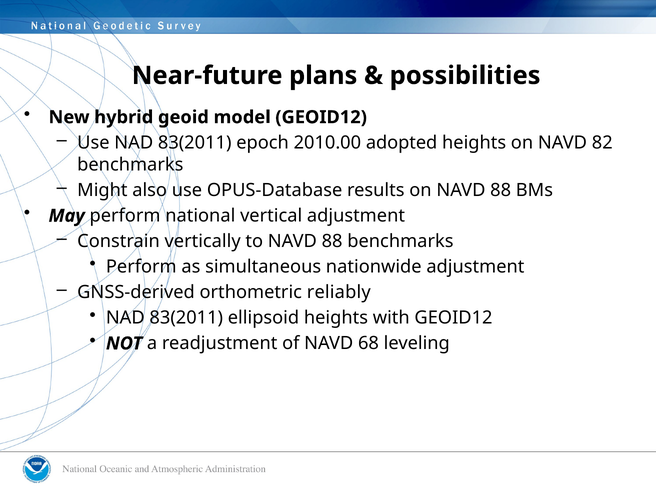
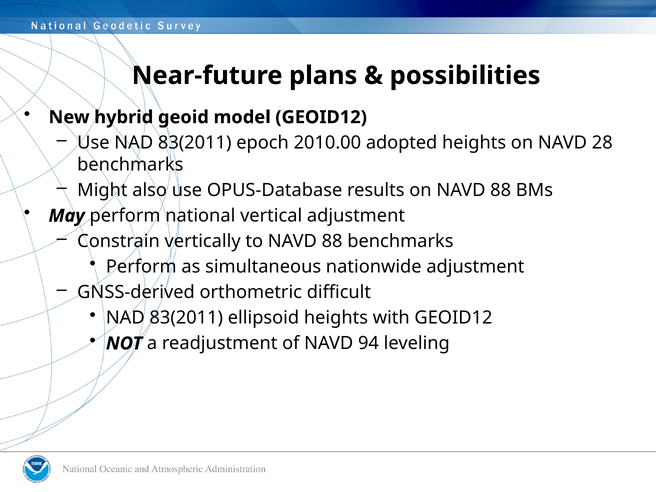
82: 82 -> 28
reliably: reliably -> difficult
68: 68 -> 94
